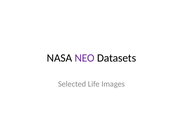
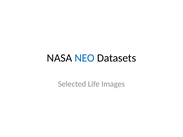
NEO colour: purple -> blue
